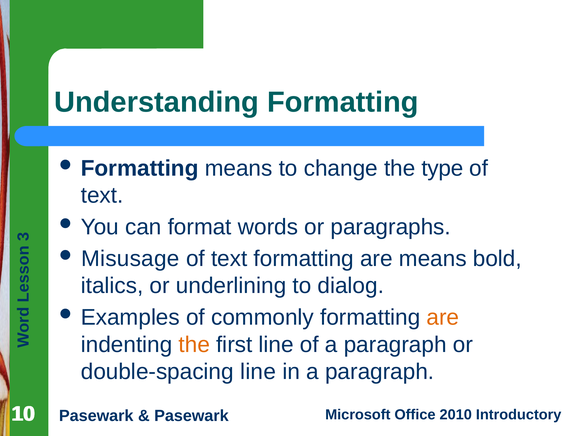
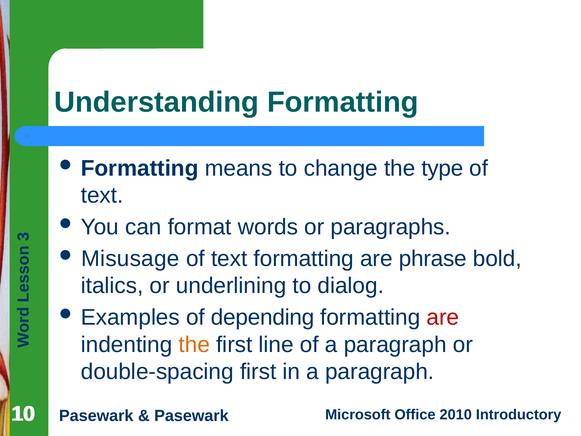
are means: means -> phrase
commonly: commonly -> depending
are at (443, 317) colour: orange -> red
double-spacing line: line -> first
